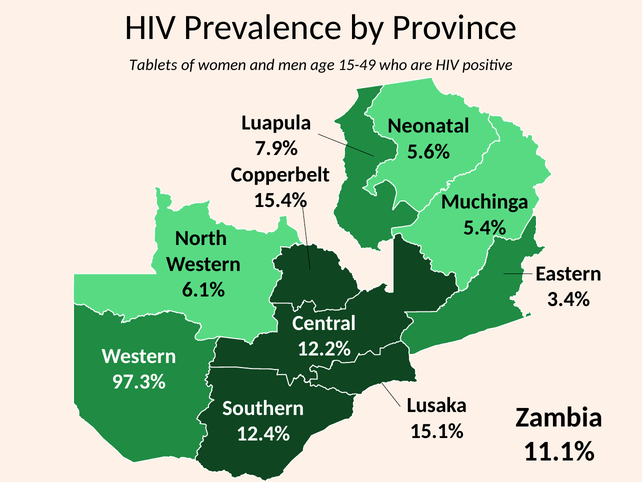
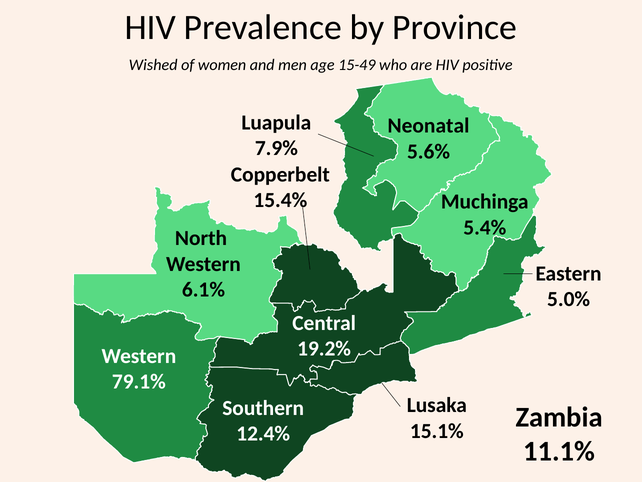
Tablets: Tablets -> Wished
3.4%: 3.4% -> 5.0%
12.2%: 12.2% -> 19.2%
97.3%: 97.3% -> 79.1%
